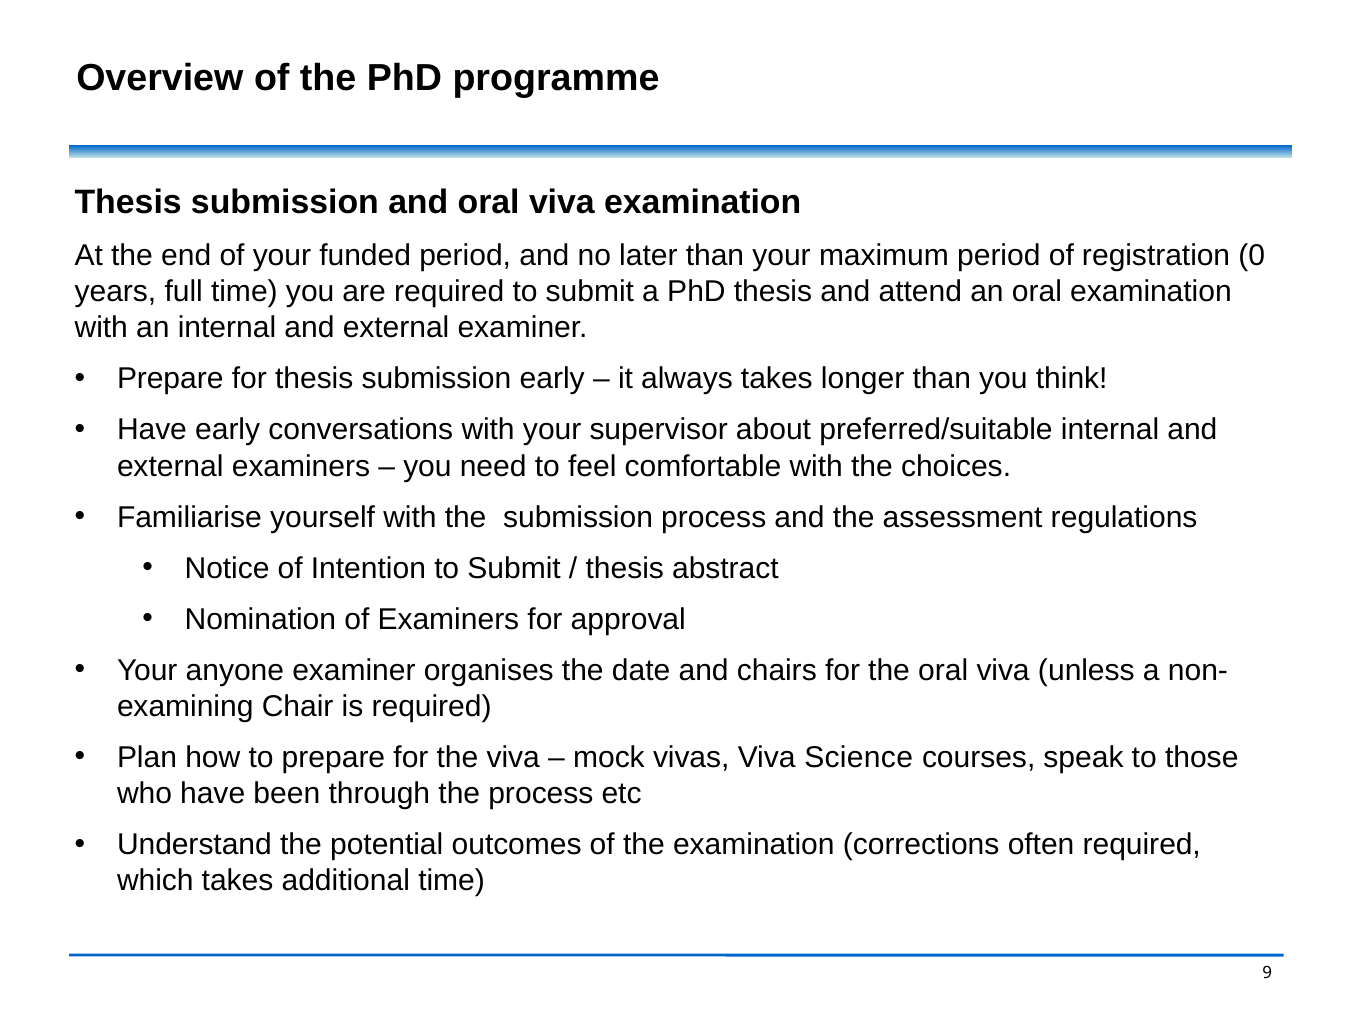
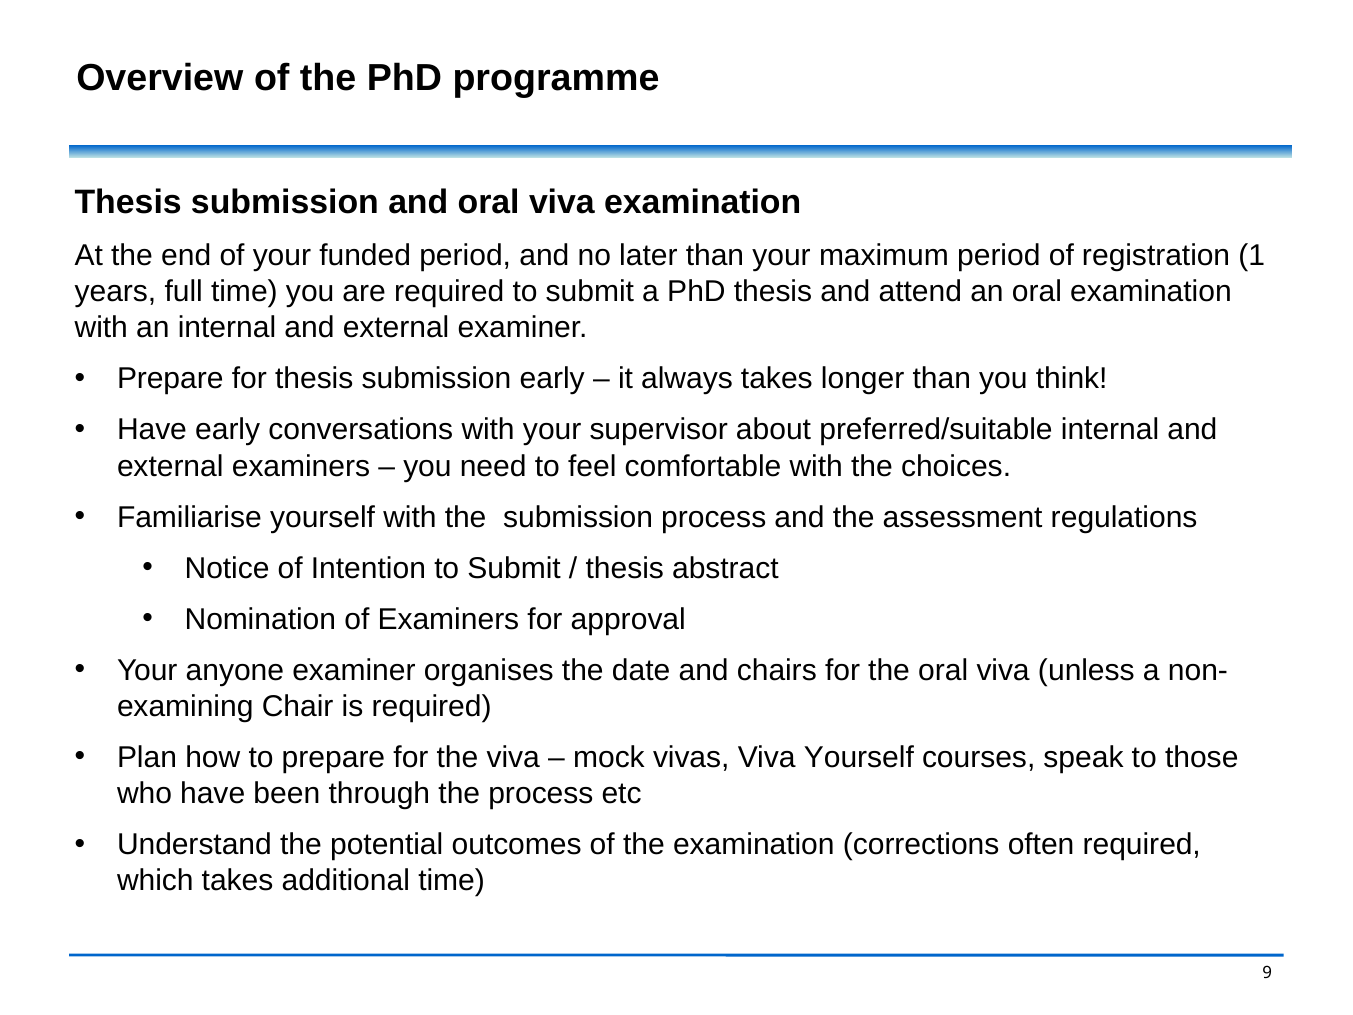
0: 0 -> 1
Viva Science: Science -> Yourself
